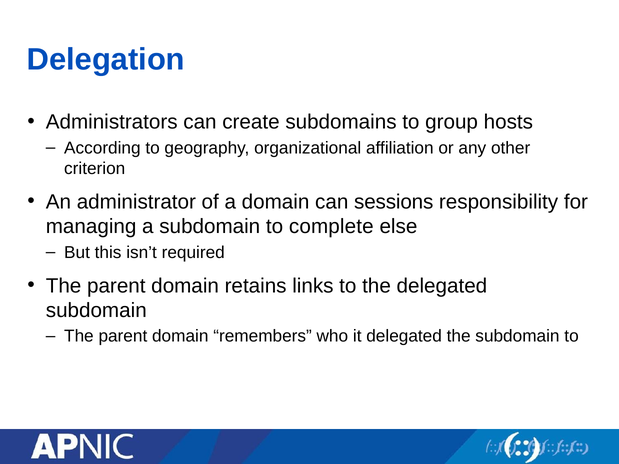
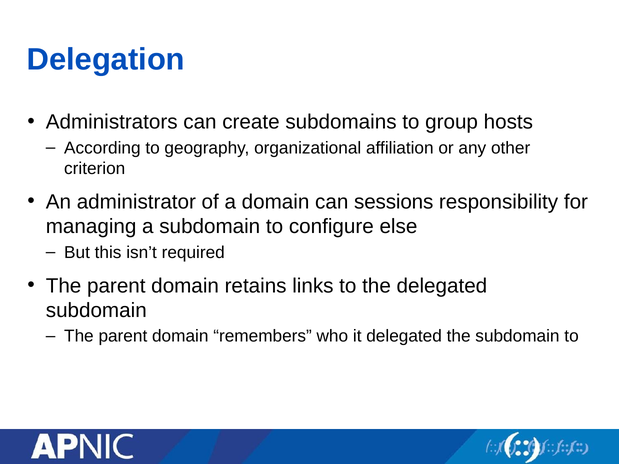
complete: complete -> configure
